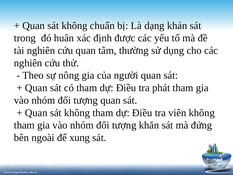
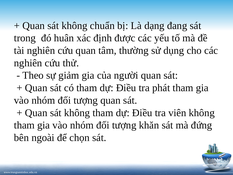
khán: khán -> đang
nông: nông -> giảm
xung: xung -> chọn
